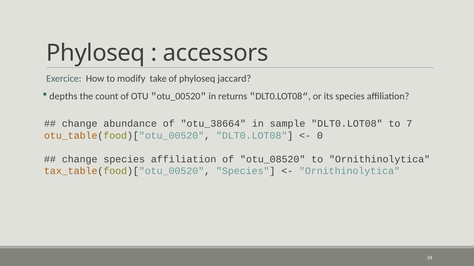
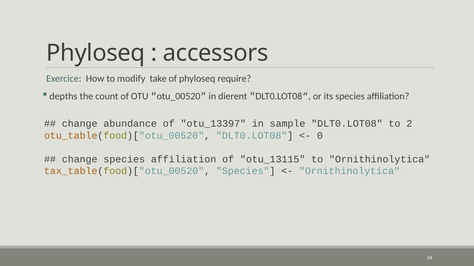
jaccard: jaccard -> require
returns: returns -> dierent
otu_38664: otu_38664 -> otu_13397
7: 7 -> 2
otu_08520: otu_08520 -> otu_13115
